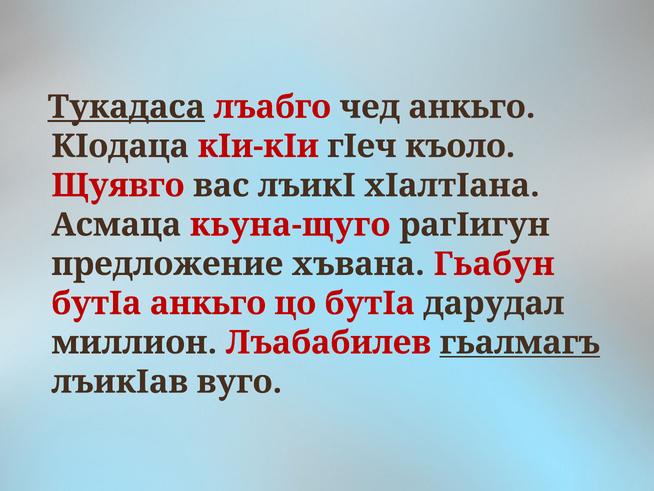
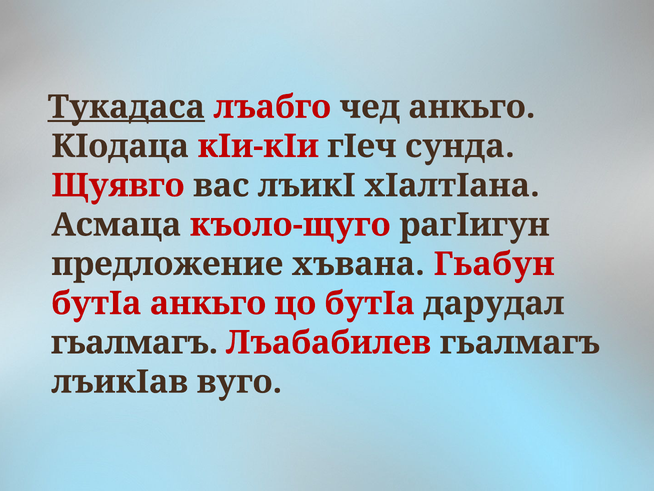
къоло: къоло -> сунда
кьуна-щуго: кьуна-щуго -> къоло-щуго
миллион at (134, 342): миллион -> гьалмагъ
гьалмагъ at (520, 342) underline: present -> none
